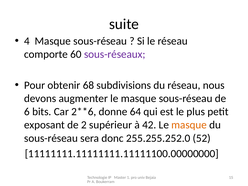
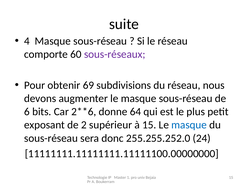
68: 68 -> 69
à 42: 42 -> 15
masque at (189, 125) colour: orange -> blue
52: 52 -> 24
